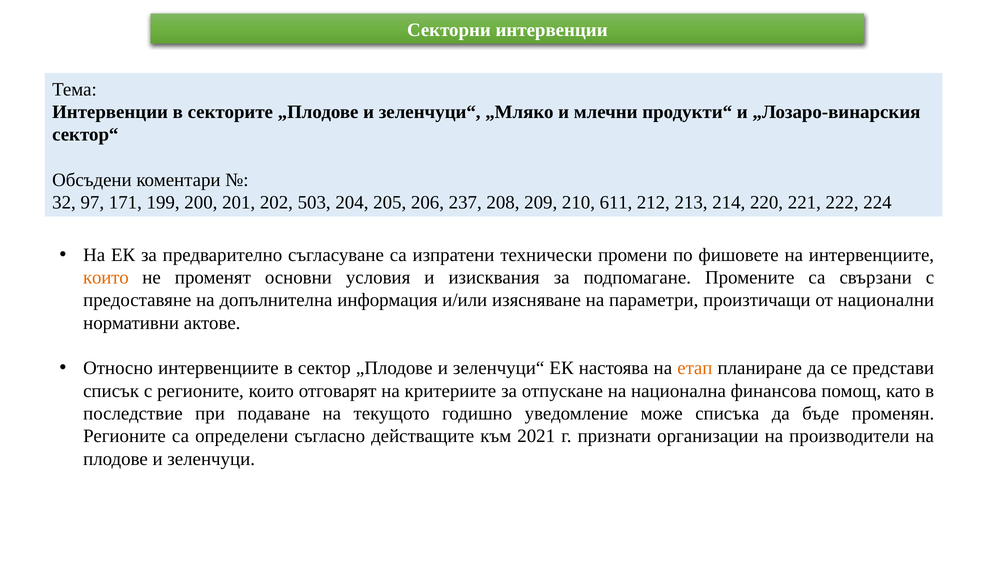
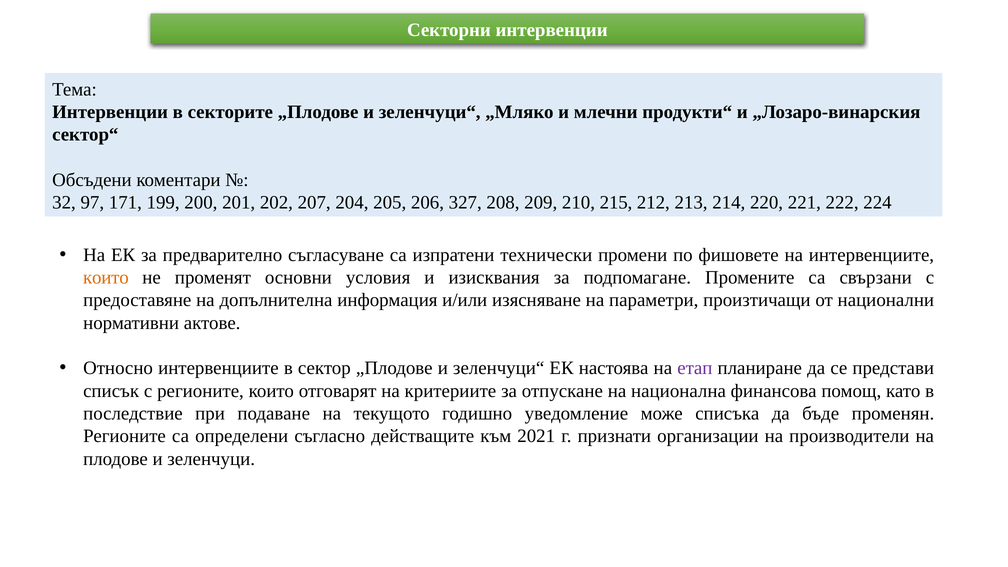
503: 503 -> 207
237: 237 -> 327
611: 611 -> 215
етап colour: orange -> purple
